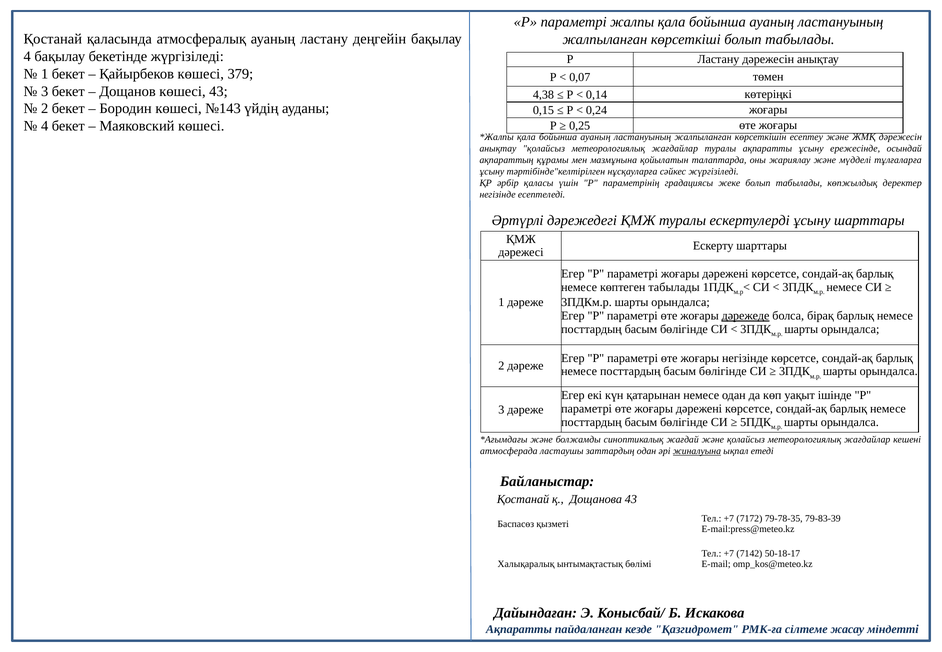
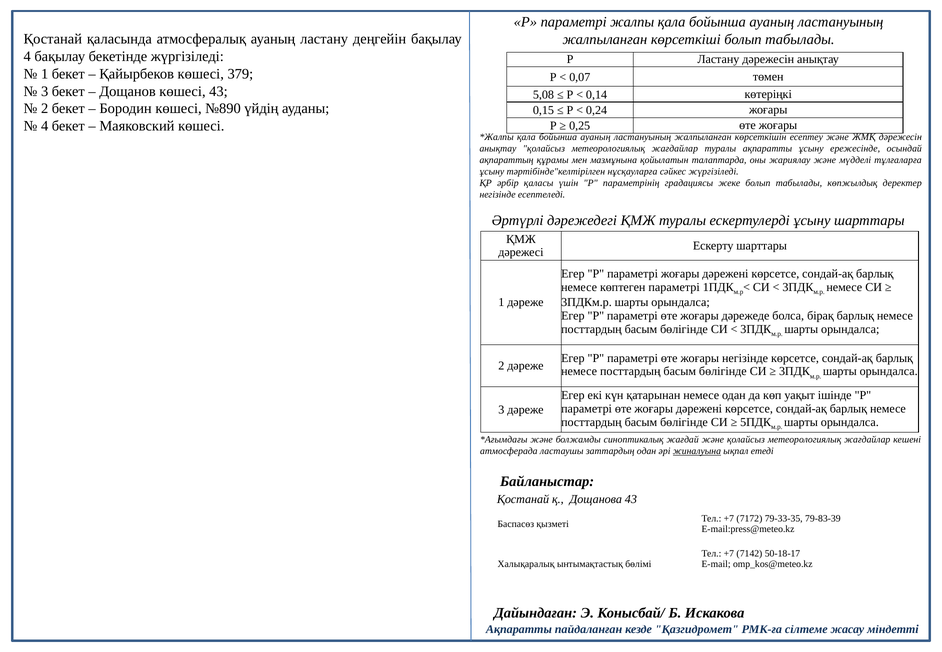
4,38: 4,38 -> 5,08
№143: №143 -> №890
көптеген табылады: табылады -> параметрі
дәрежеде underline: present -> none
79-78-35: 79-78-35 -> 79-33-35
